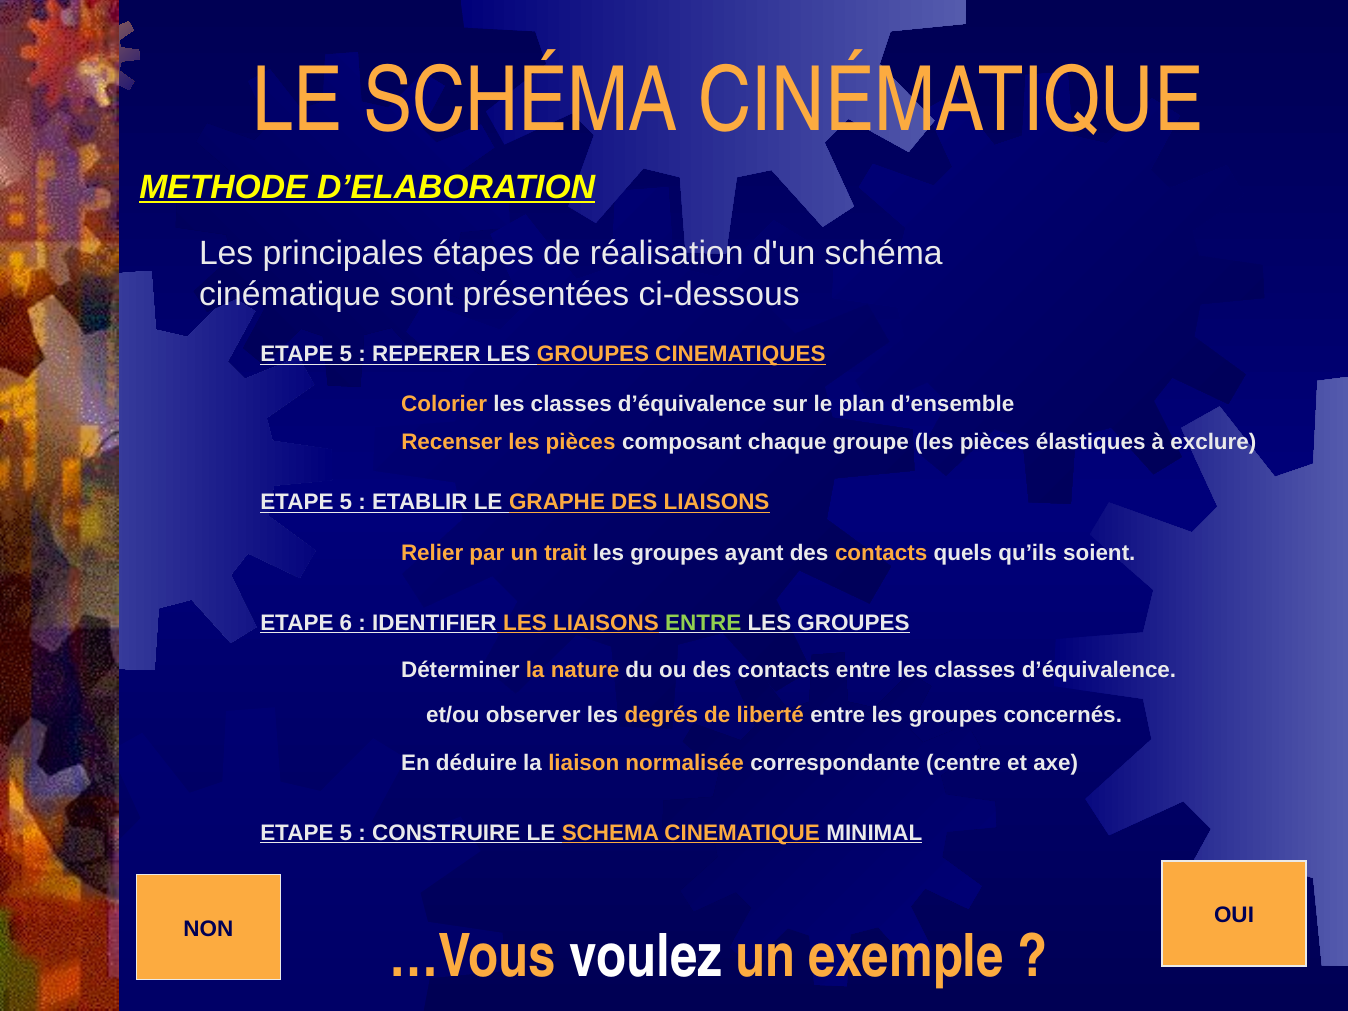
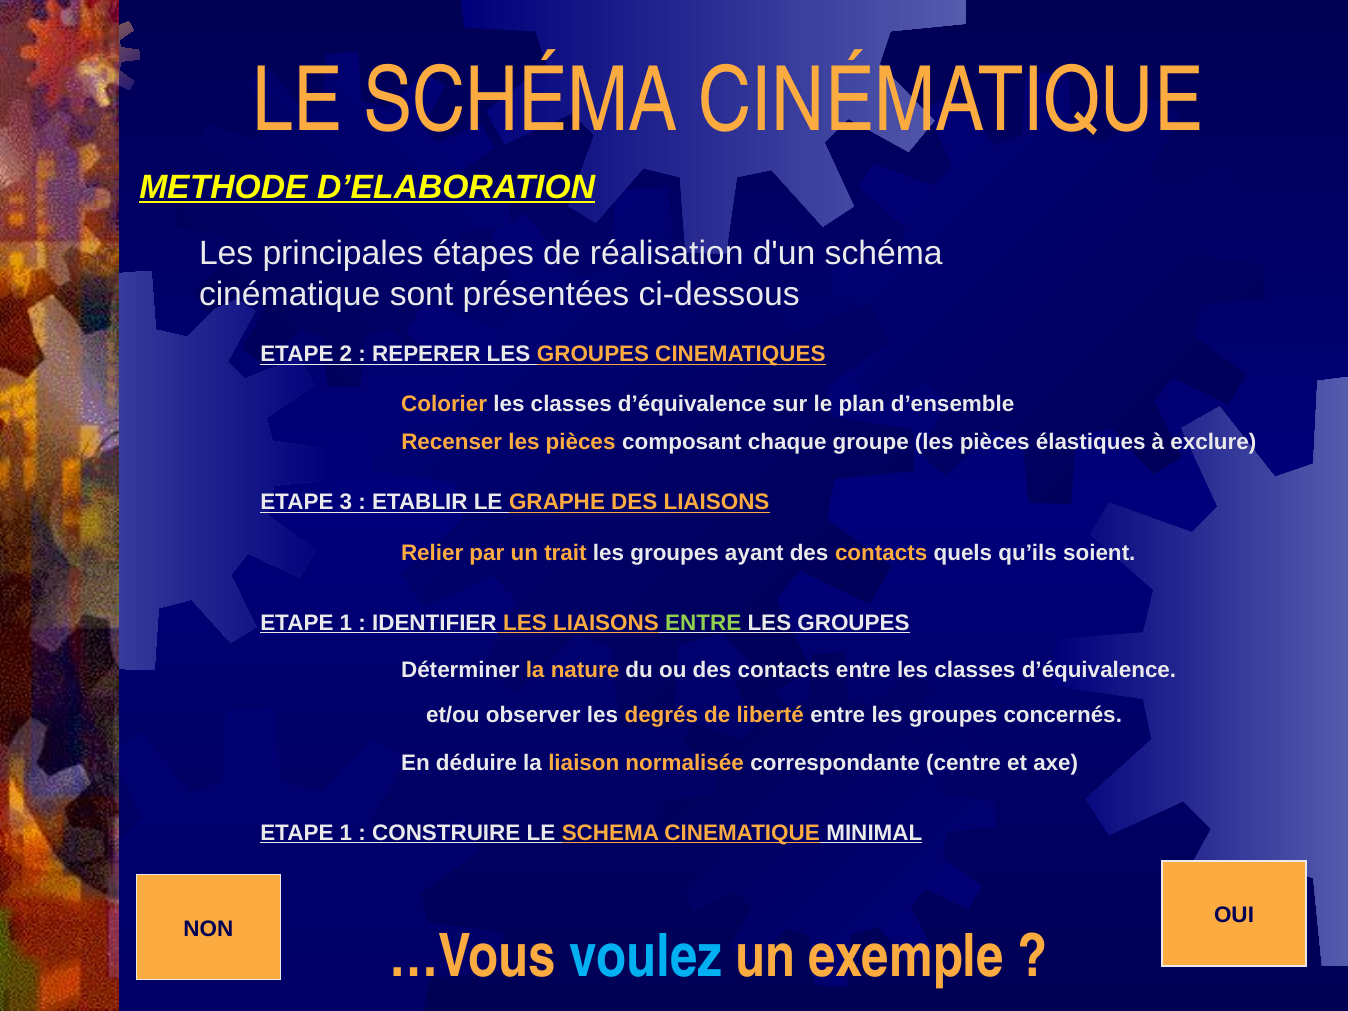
5 at (346, 354): 5 -> 2
5 at (346, 502): 5 -> 3
6 at (346, 623): 6 -> 1
5 at (346, 833): 5 -> 1
voulez colour: white -> light blue
